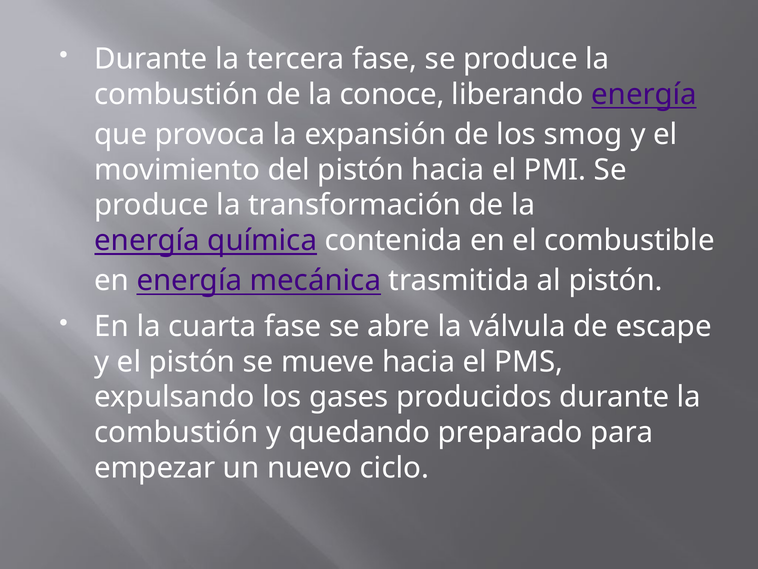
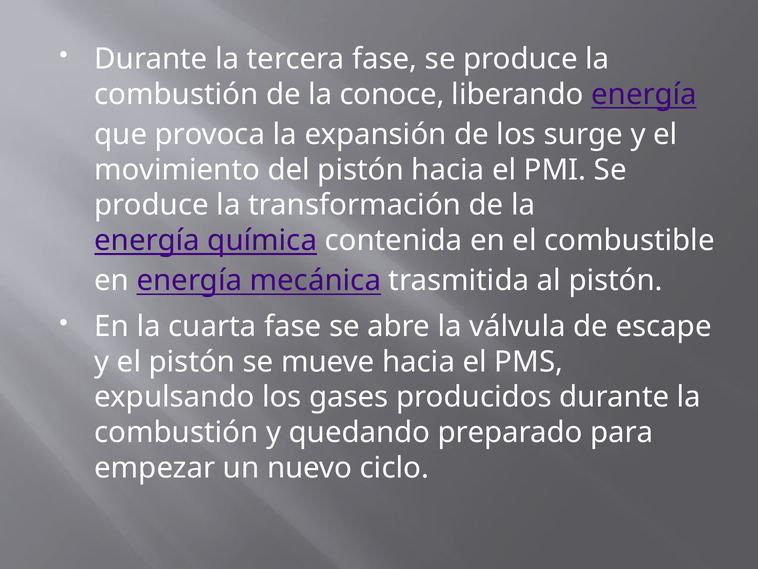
smog: smog -> surge
